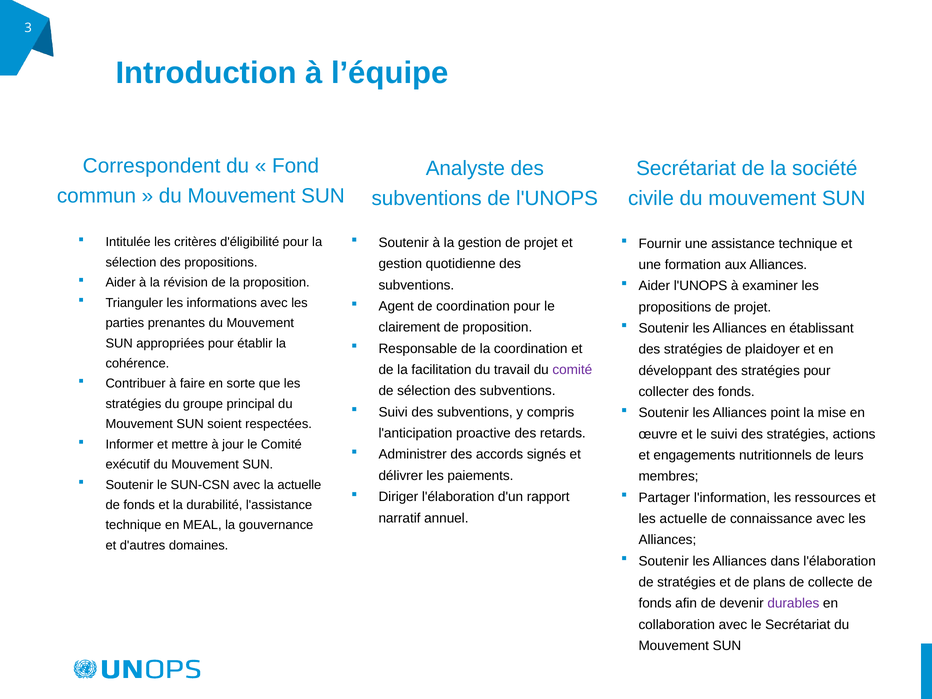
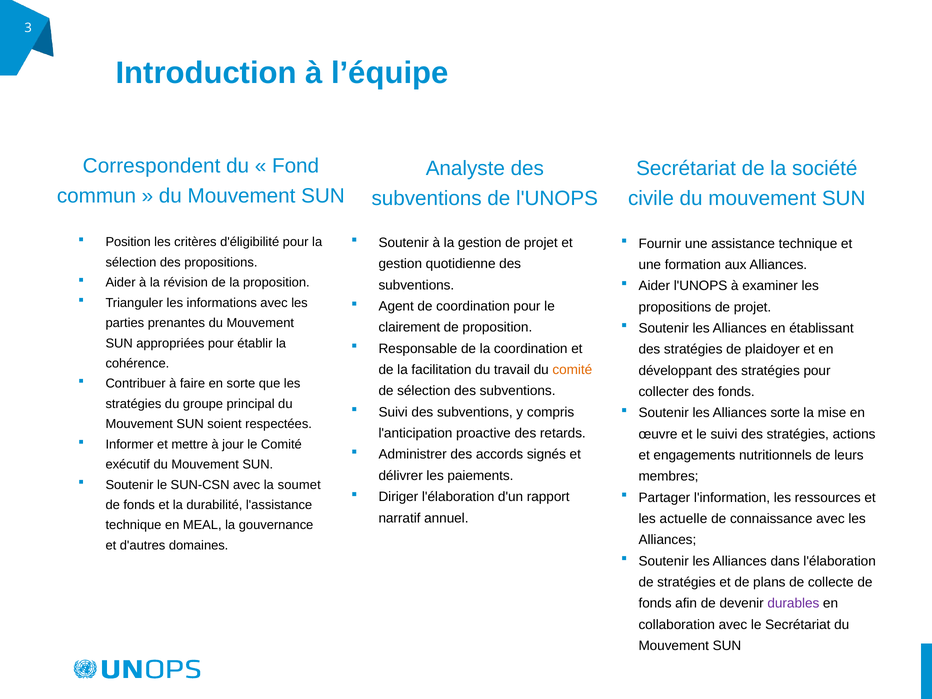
Intitulée: Intitulée -> Position
comité at (572, 370) colour: purple -> orange
Alliances point: point -> sorte
la actuelle: actuelle -> soumet
